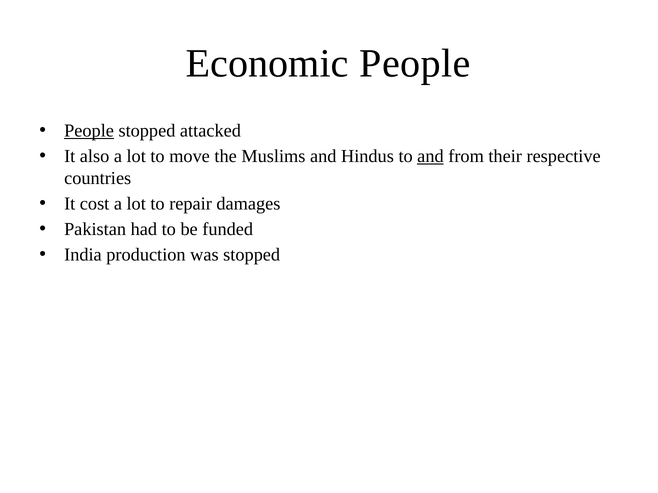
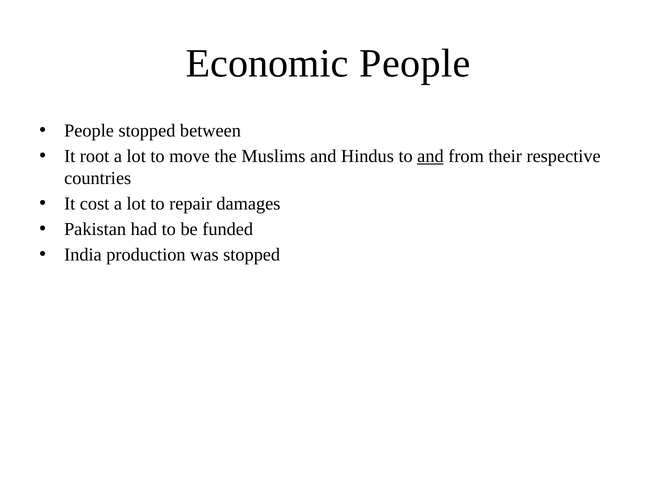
People at (89, 131) underline: present -> none
attacked: attacked -> between
also: also -> root
